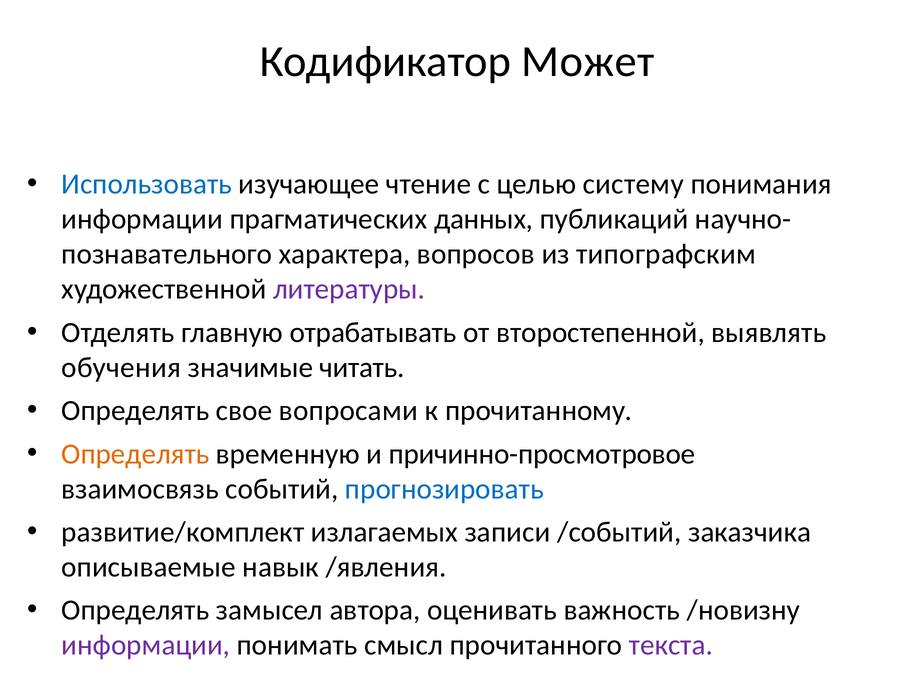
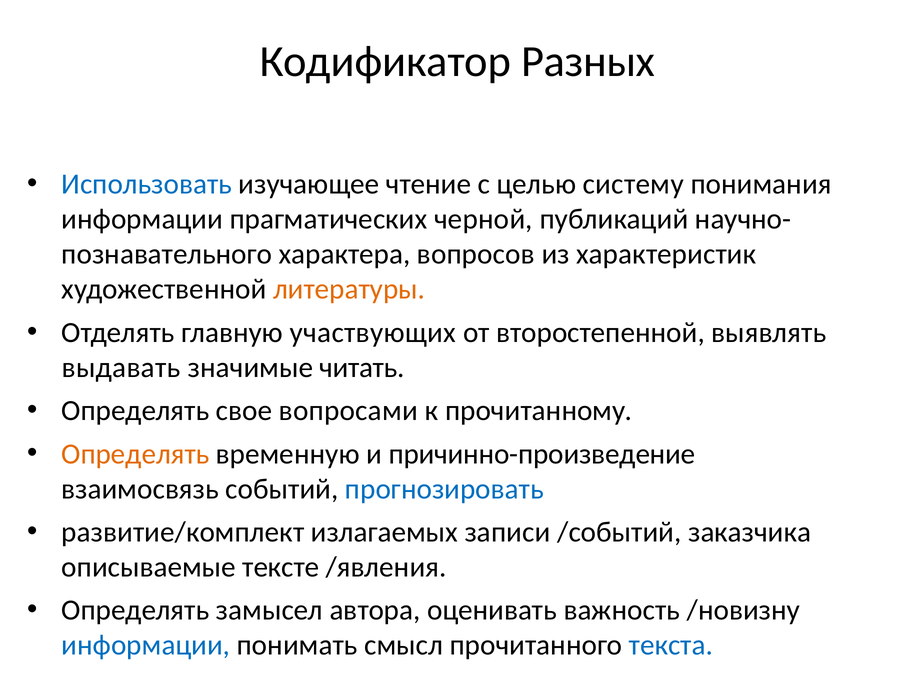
Может: Может -> Разных
данных: данных -> черной
типографским: типографским -> характеристик
литературы colour: purple -> orange
отрабатывать: отрабатывать -> участвующих
обучения: обучения -> выдавать
причинно-просмотровое: причинно-просмотровое -> причинно-произведение
навык: навык -> тексте
информации at (146, 646) colour: purple -> blue
текста colour: purple -> blue
